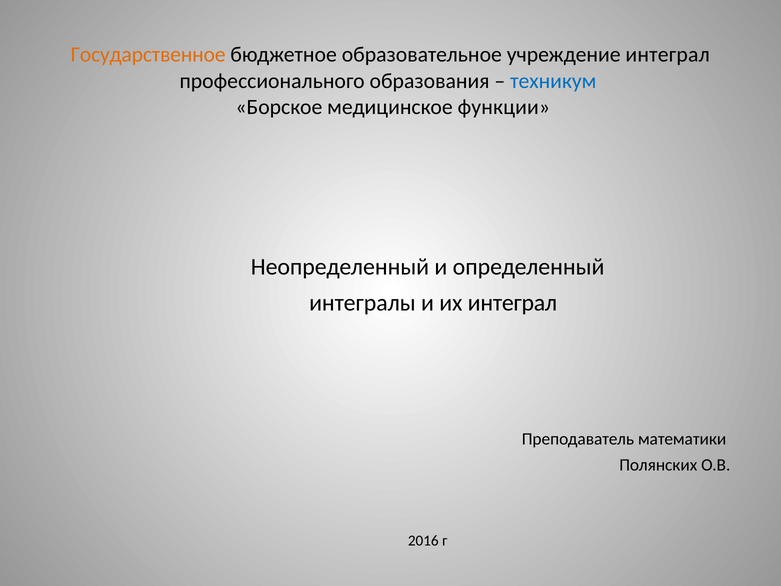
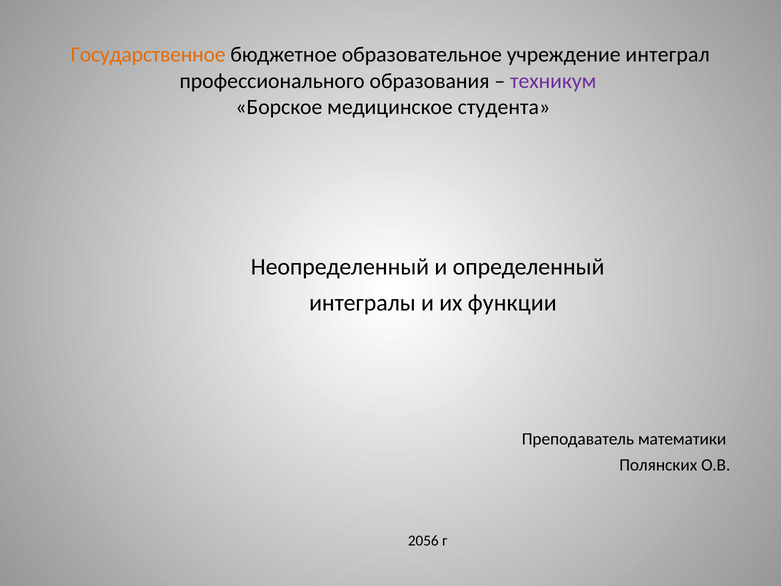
техникум colour: blue -> purple
функции: функции -> студента
их интеграл: интеграл -> функции
2016: 2016 -> 2056
